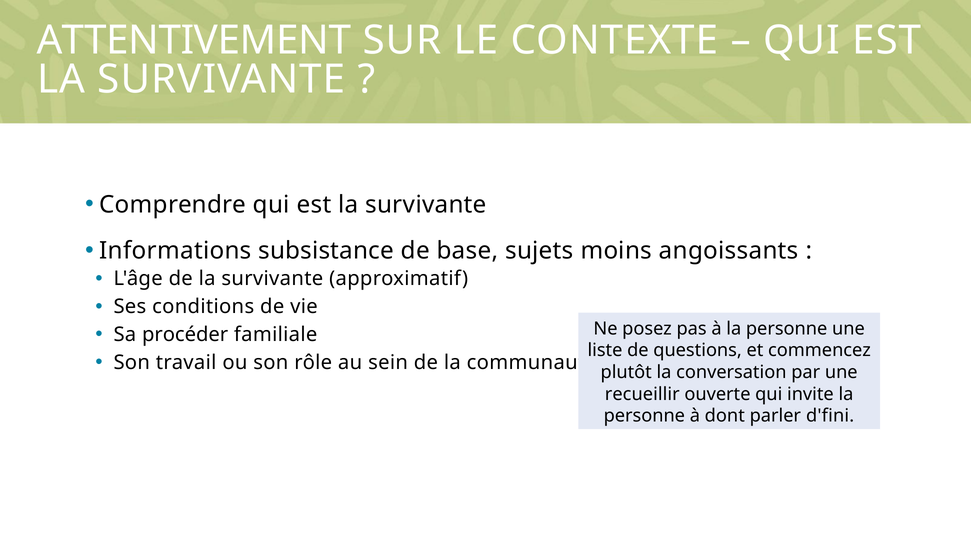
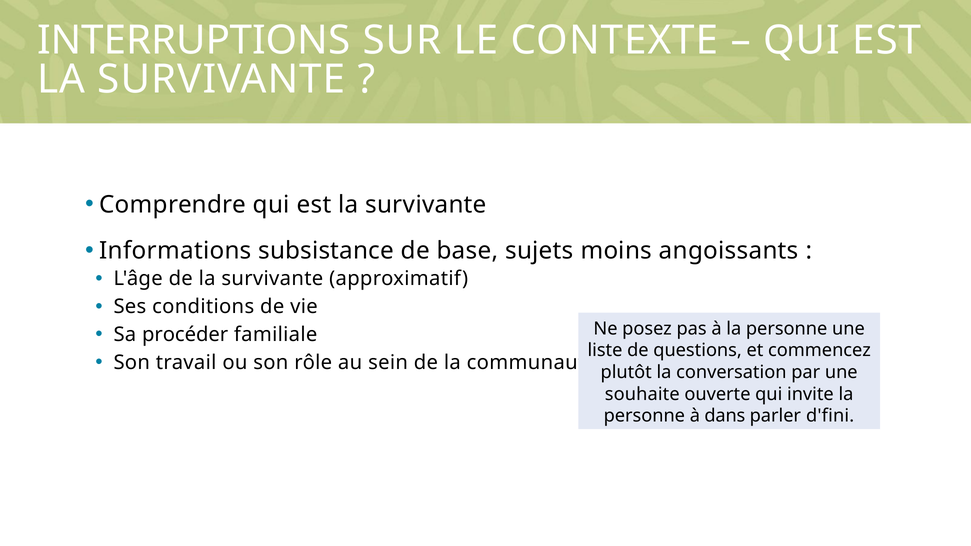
ATTENTIVEMENT: ATTENTIVEMENT -> INTERRUPTIONS
recueillir: recueillir -> souhaite
dont: dont -> dans
